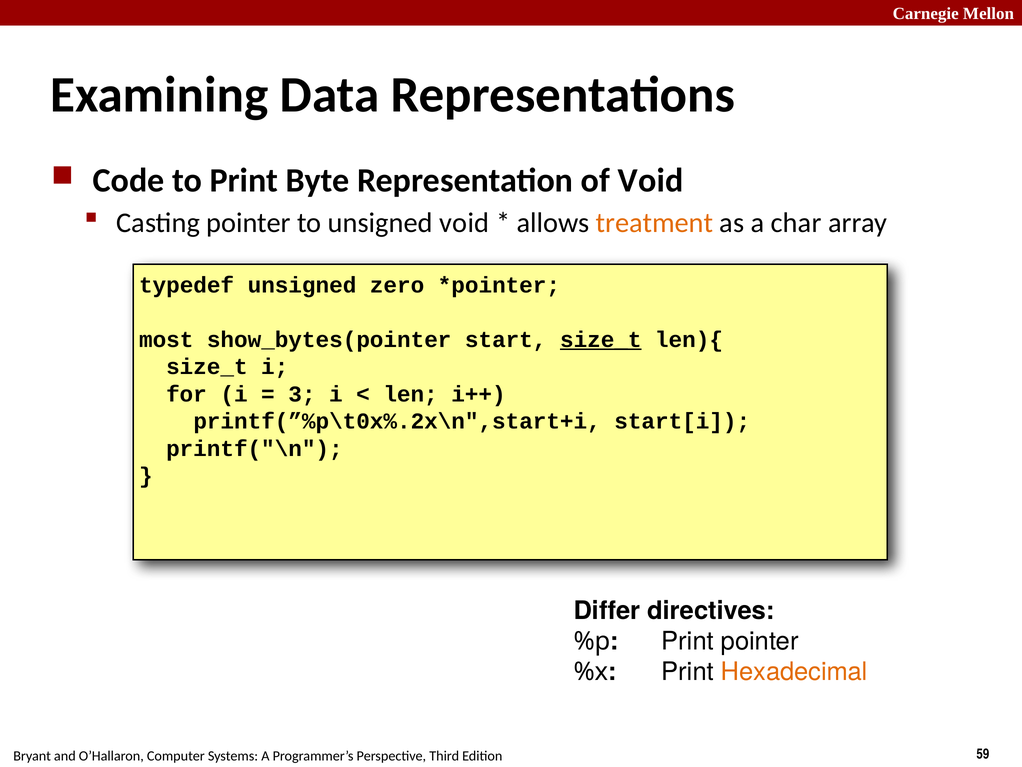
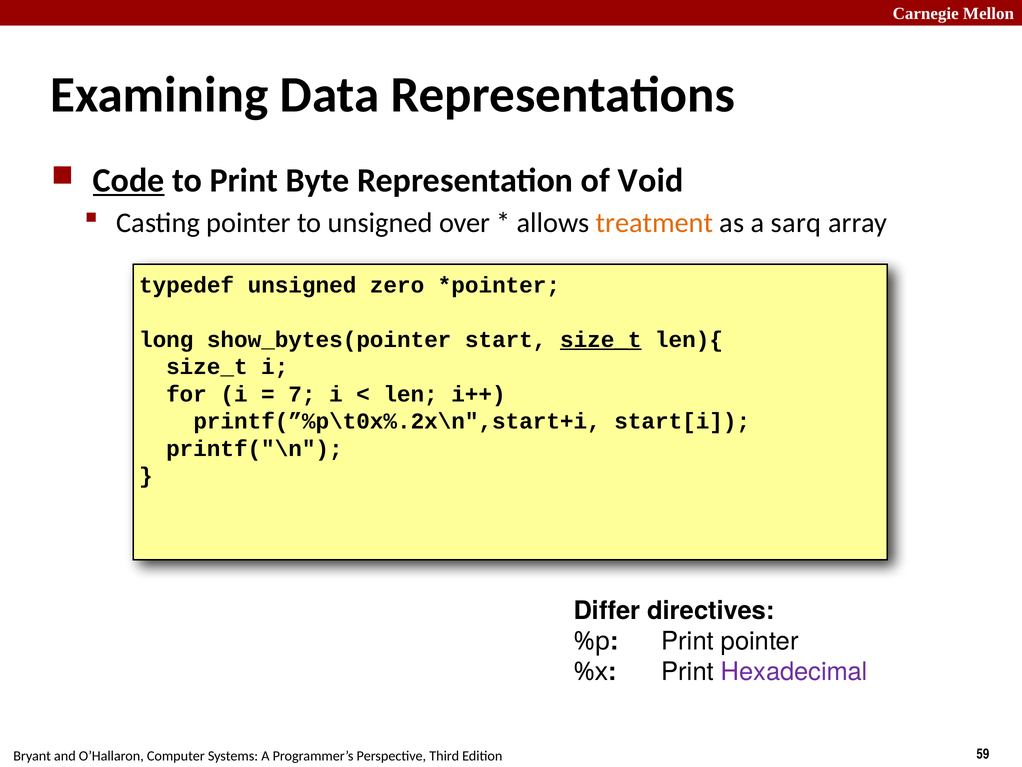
Code underline: none -> present
unsigned void: void -> over
char: char -> sarq
most: most -> long
3: 3 -> 7
Hexadecimal colour: orange -> purple
